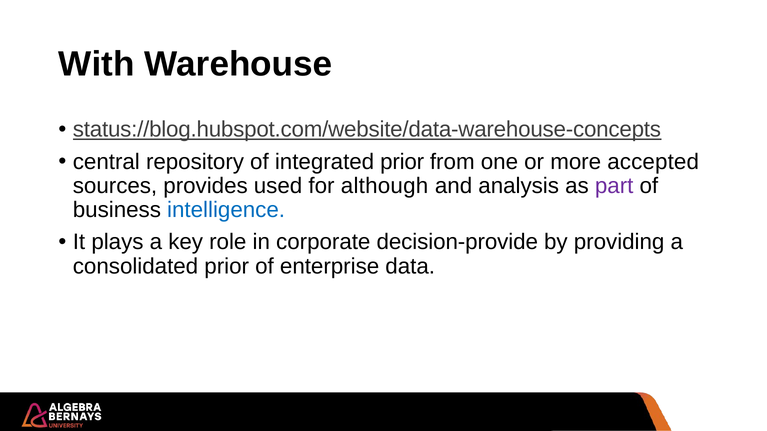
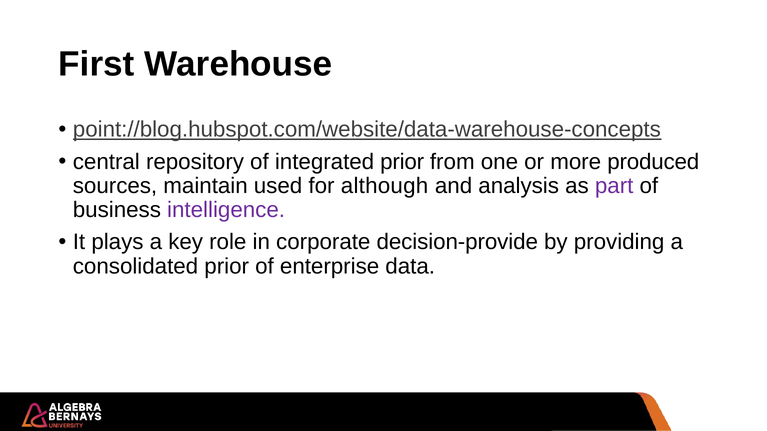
With: With -> First
status://blog.hubspot.com/website/data-warehouse-concepts: status://blog.hubspot.com/website/data-warehouse-concepts -> point://blog.hubspot.com/website/data-warehouse-concepts
accepted: accepted -> produced
provides: provides -> maintain
intelligence colour: blue -> purple
